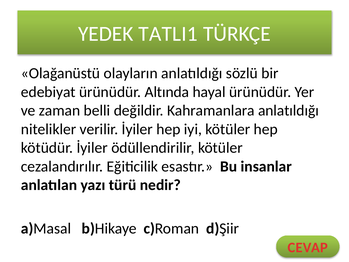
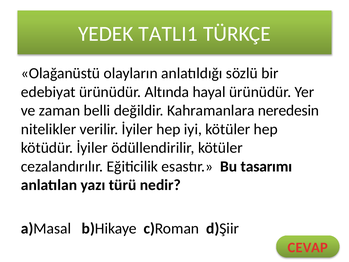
Kahramanlara anlatıldığı: anlatıldığı -> neredesin
insanlar: insanlar -> tasarımı
